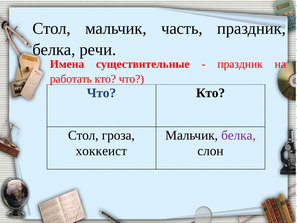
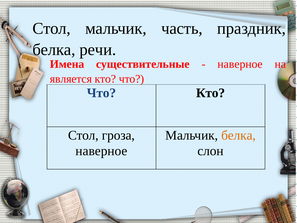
праздник at (240, 64): праздник -> наверное
работать: работать -> является
белка at (239, 135) colour: purple -> orange
хоккеист at (101, 151): хоккеист -> наверное
